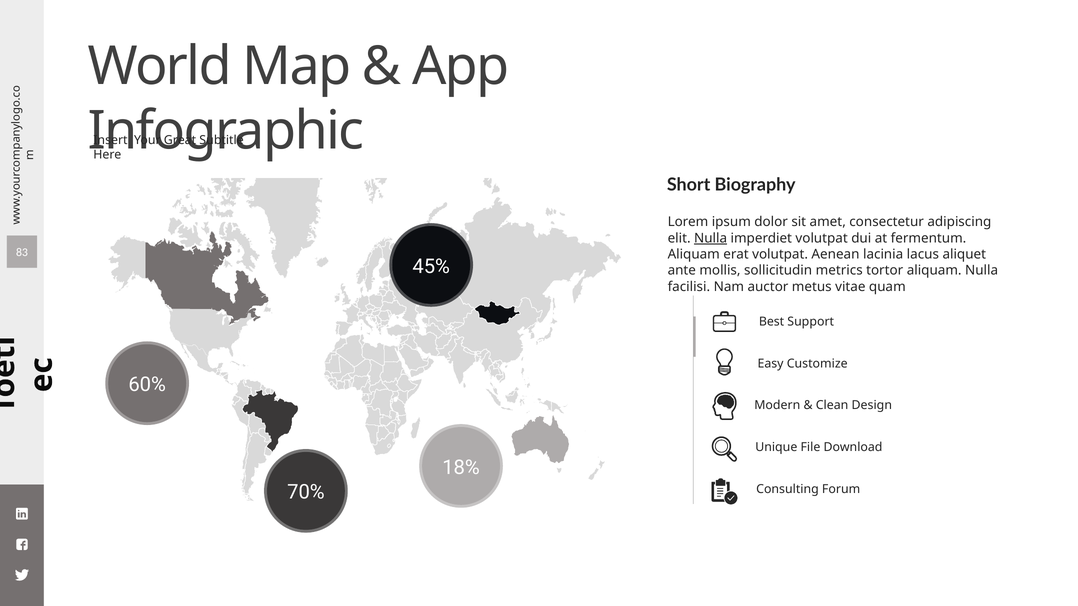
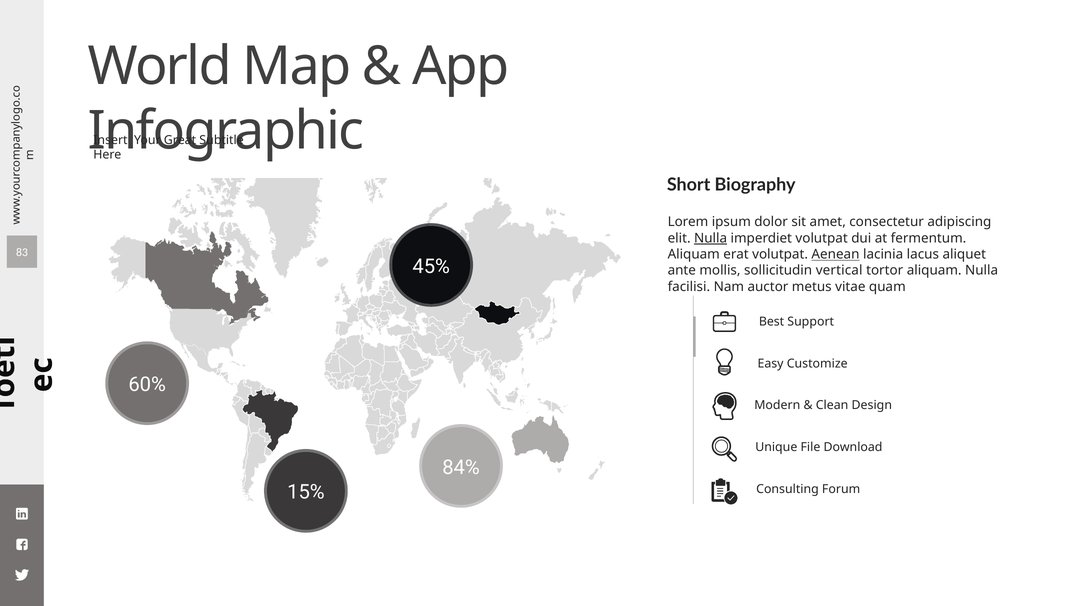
Aenean underline: none -> present
metrics: metrics -> vertical
18%: 18% -> 84%
70%: 70% -> 15%
